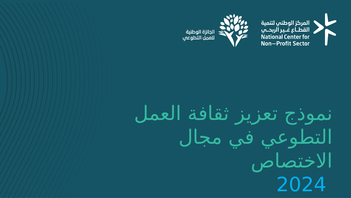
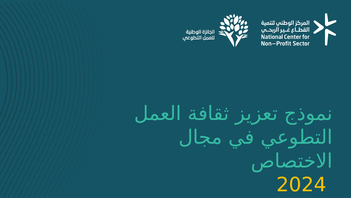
2024 colour: light blue -> yellow
